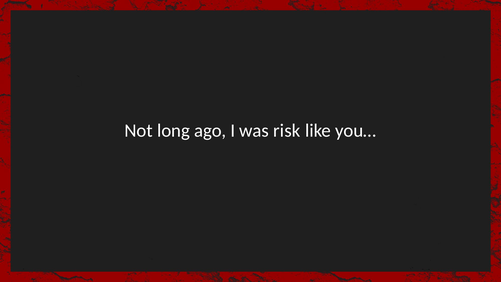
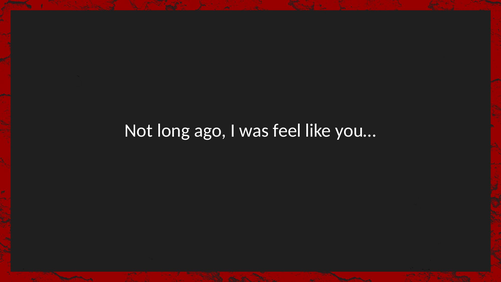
risk: risk -> feel
